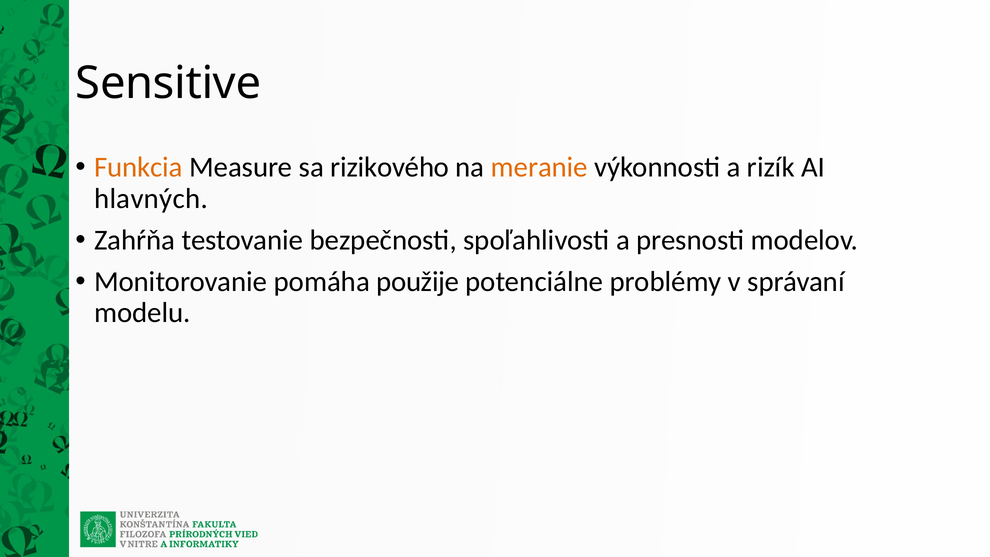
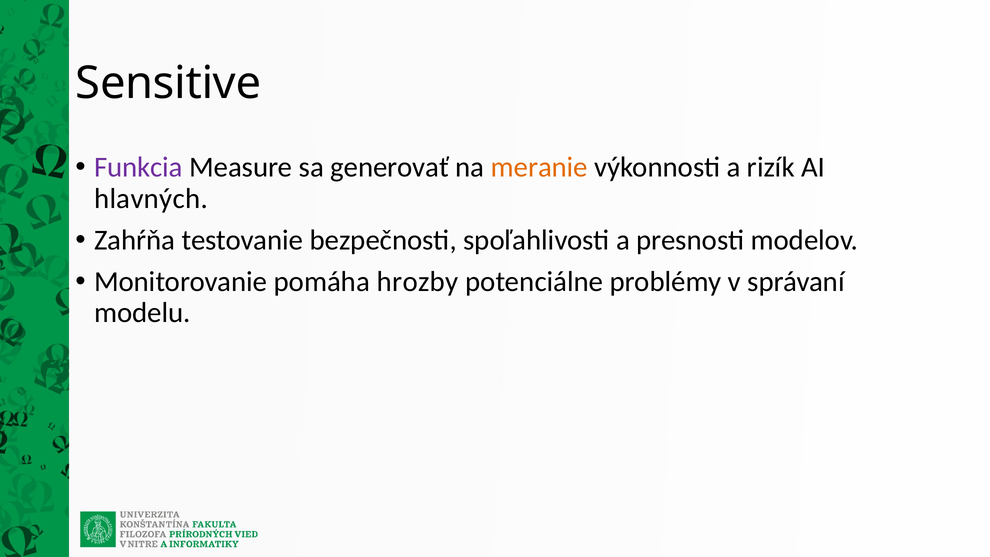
Funkcia colour: orange -> purple
rizikového: rizikového -> generovať
použije: použije -> hrozby
